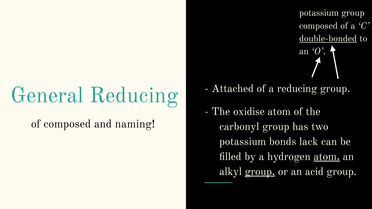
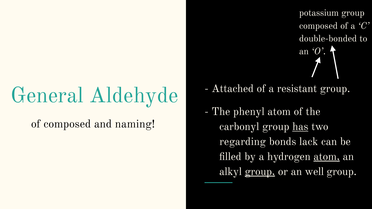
double-bonded underline: present -> none
a reducing: reducing -> resistant
General Reducing: Reducing -> Aldehyde
oxidise: oxidise -> phenyl
has underline: none -> present
potassium at (243, 142): potassium -> regarding
acid: acid -> well
